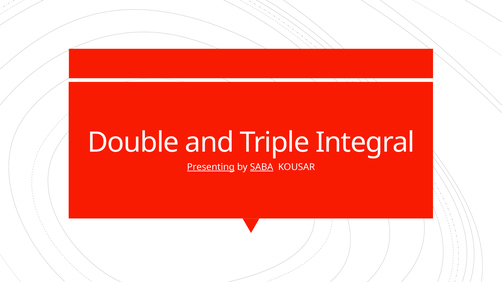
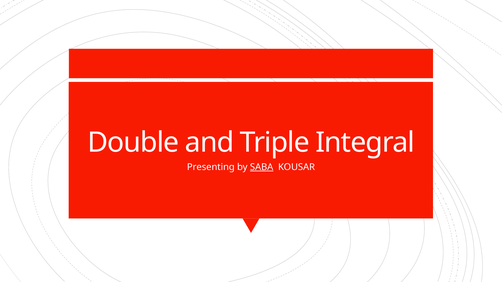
Presenting underline: present -> none
